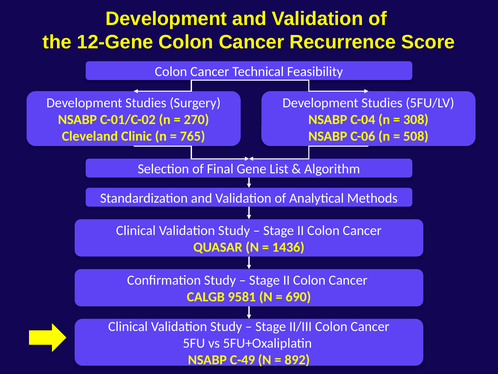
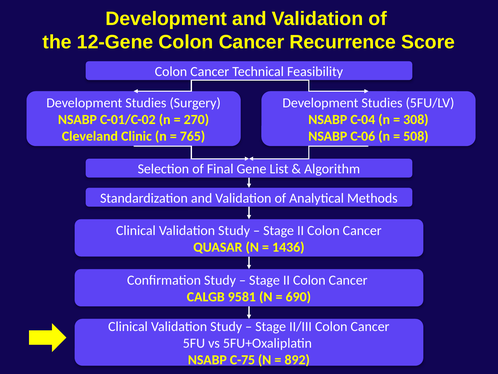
C-49: C-49 -> C-75
